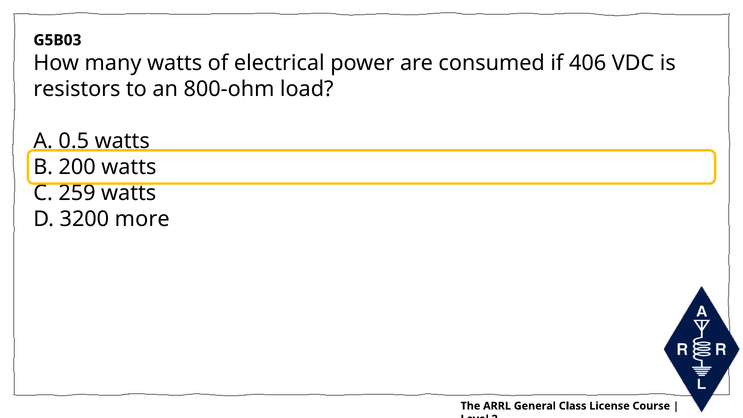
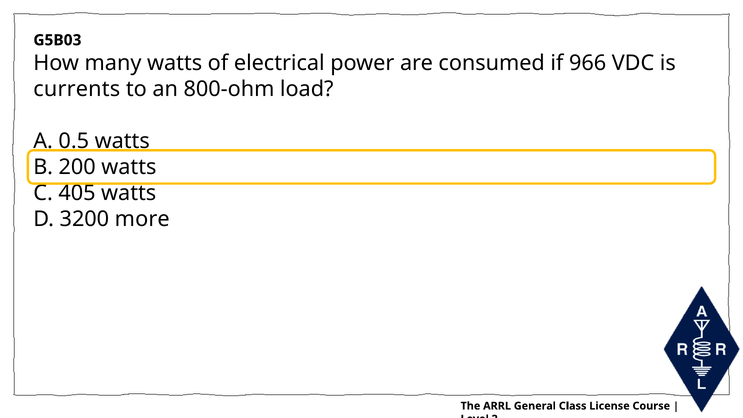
406: 406 -> 966
resistors: resistors -> currents
259: 259 -> 405
